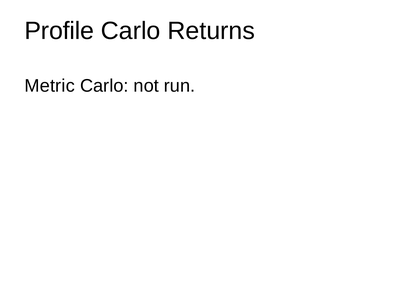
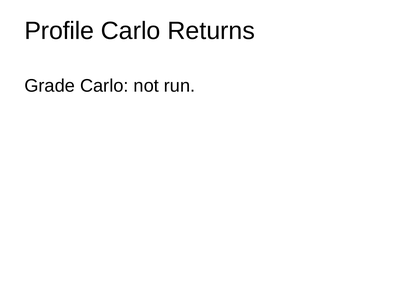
Metric: Metric -> Grade
